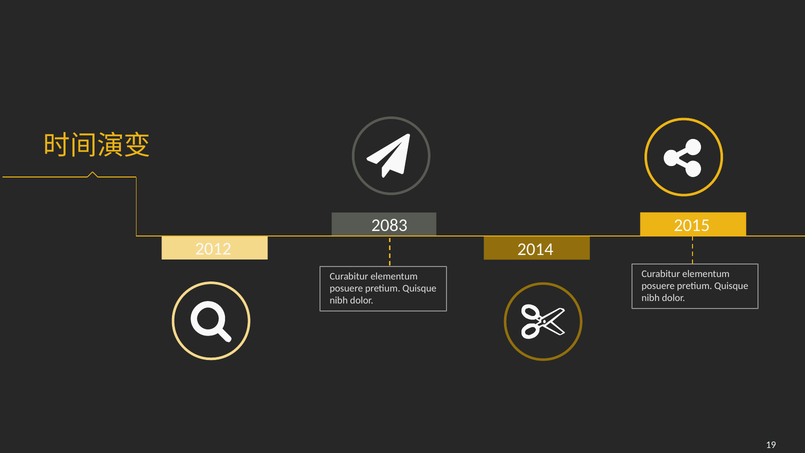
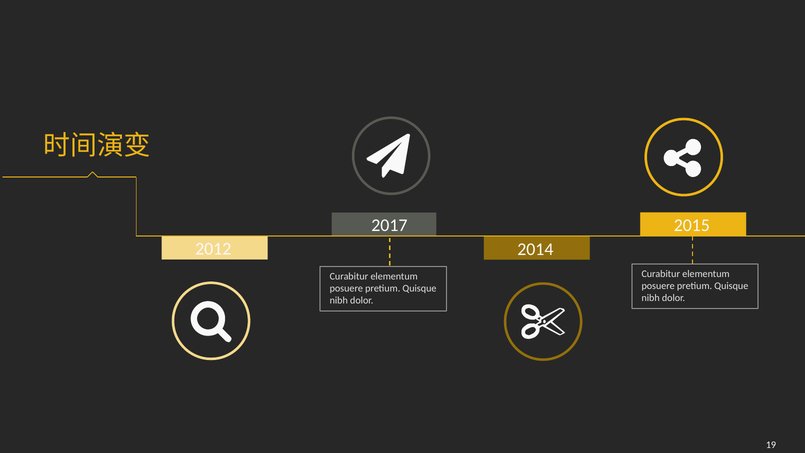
2083: 2083 -> 2017
